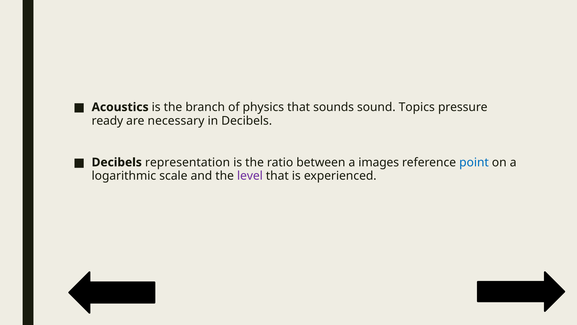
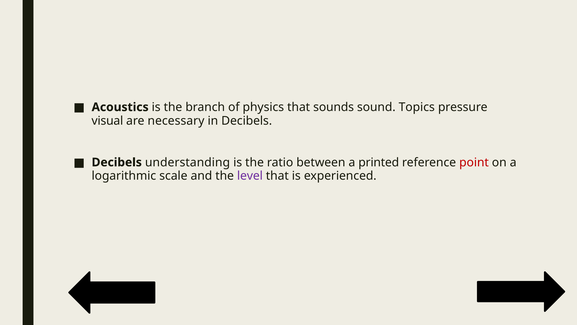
ready: ready -> visual
representation: representation -> understanding
images: images -> printed
point colour: blue -> red
